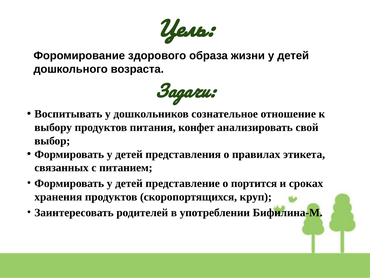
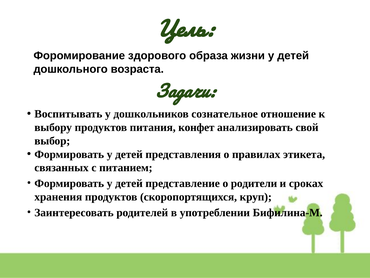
портится: портится -> родители
